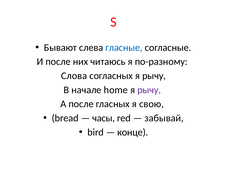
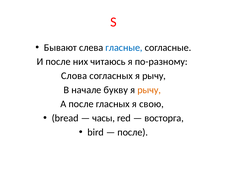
home: home -> букву
рычу at (149, 90) colour: purple -> orange
забывай: забывай -> восторга
конце at (133, 132): конце -> после
